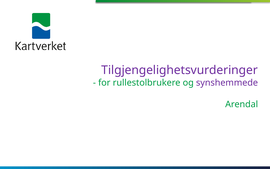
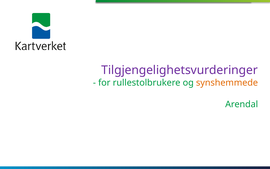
synshemmede colour: purple -> orange
